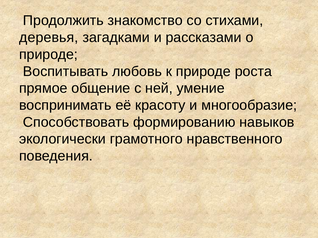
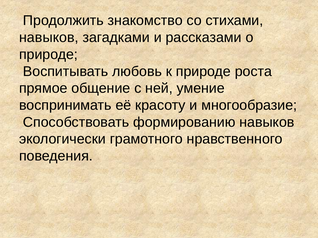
деревья at (49, 38): деревья -> навыков
